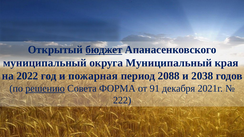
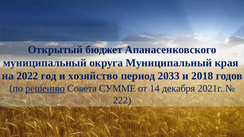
бюджет underline: present -> none
пожарная: пожарная -> хозяйство
2088: 2088 -> 2033
2038: 2038 -> 2018
ФОРМА: ФОРМА -> СУММЕ
91: 91 -> 14
